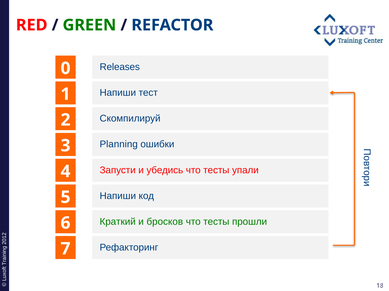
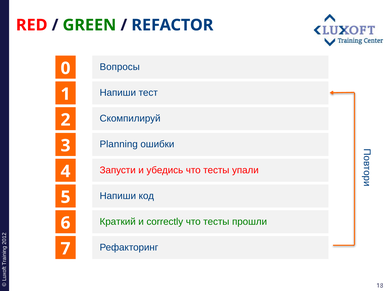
Releases: Releases -> Вопросы
бросков: бросков -> correctly
